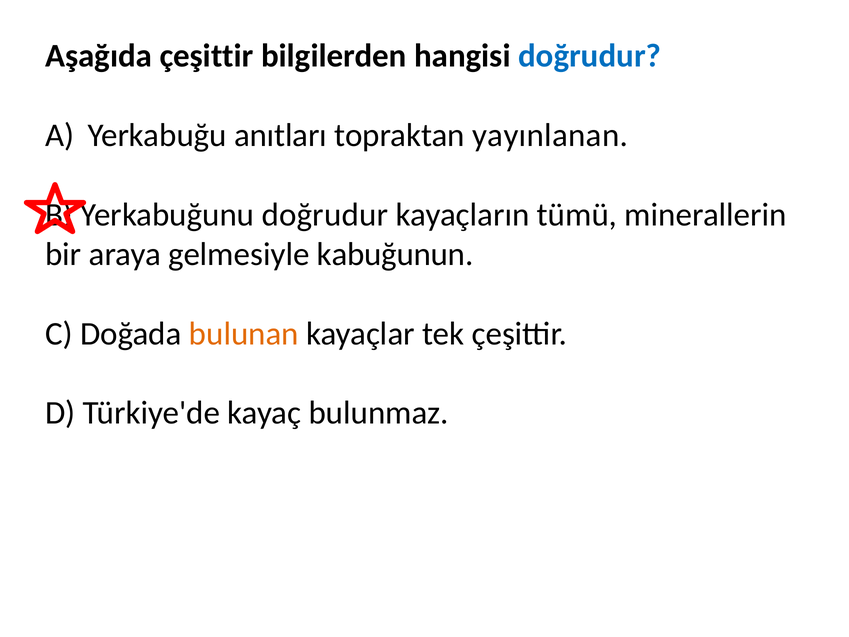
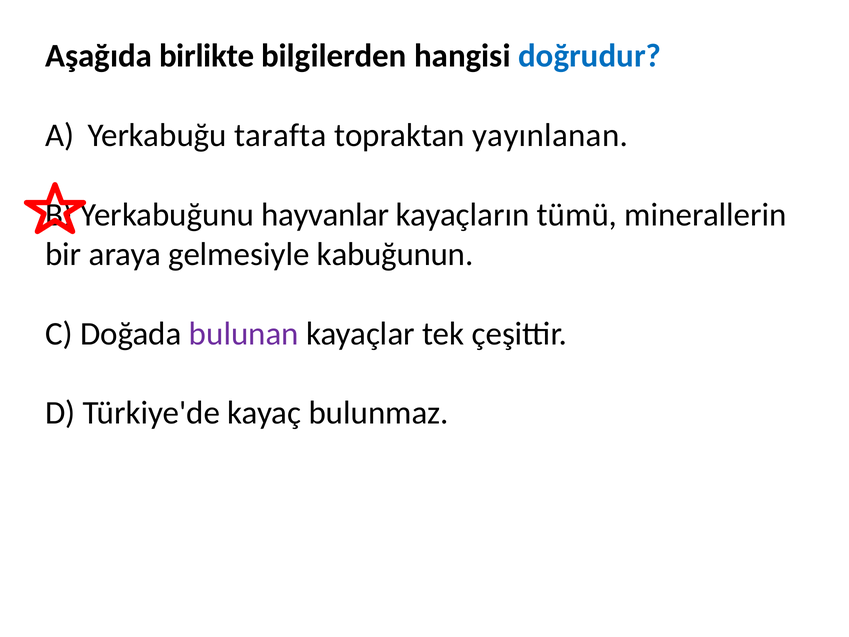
Aşağıda çeşittir: çeşittir -> birlikte
anıtları: anıtları -> tarafta
Yerkabuğunu doğrudur: doğrudur -> hayvanlar
bulunan colour: orange -> purple
